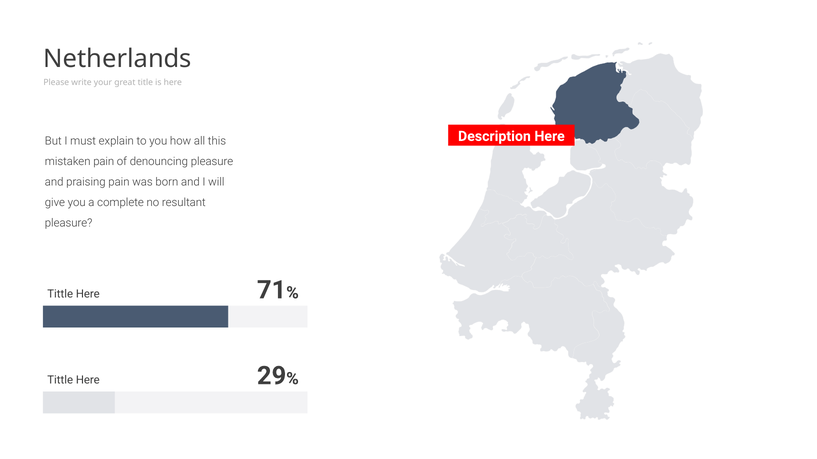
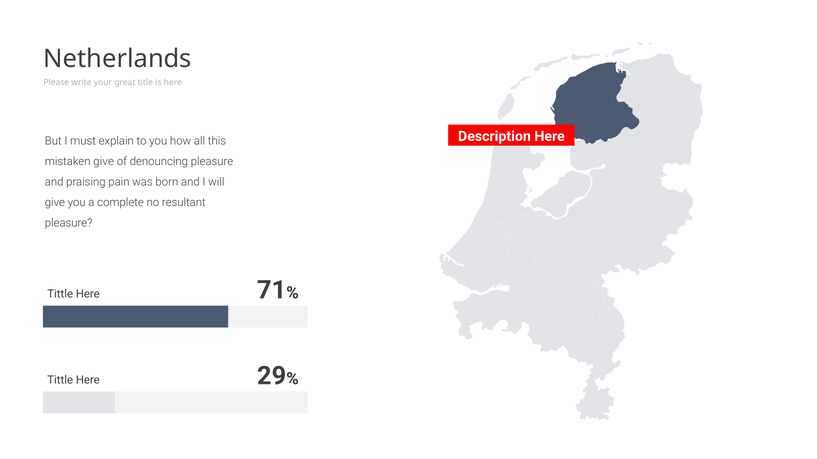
mistaken pain: pain -> give
